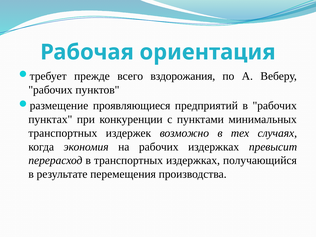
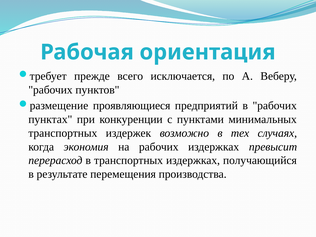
вздорожания: вздорожания -> исключается
